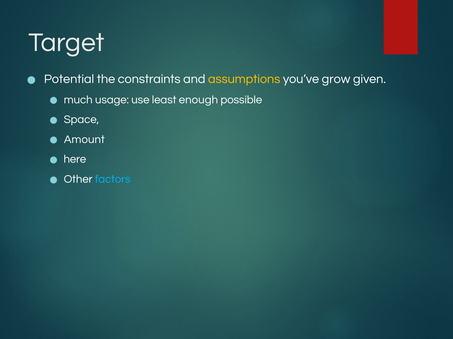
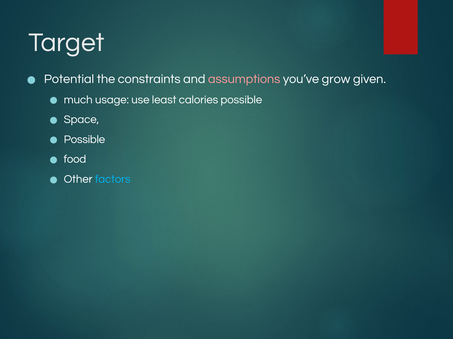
assumptions colour: yellow -> pink
enough: enough -> calories
Amount at (84, 140): Amount -> Possible
here: here -> food
